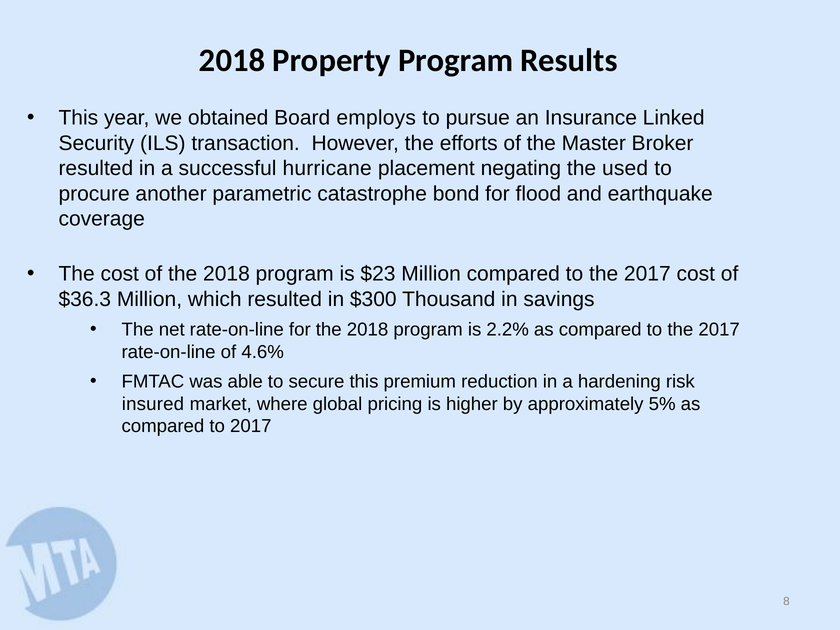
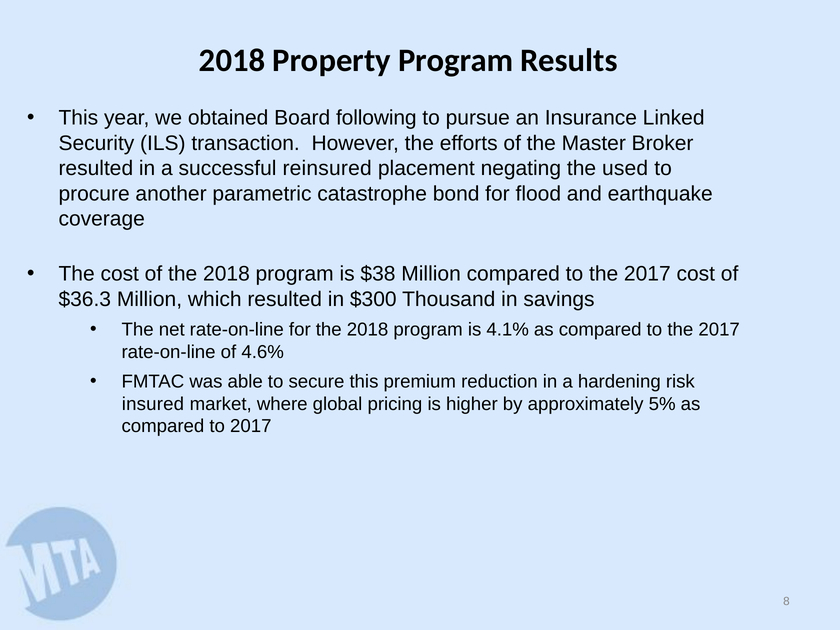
employs: employs -> following
hurricane: hurricane -> reinsured
$23: $23 -> $38
2.2%: 2.2% -> 4.1%
